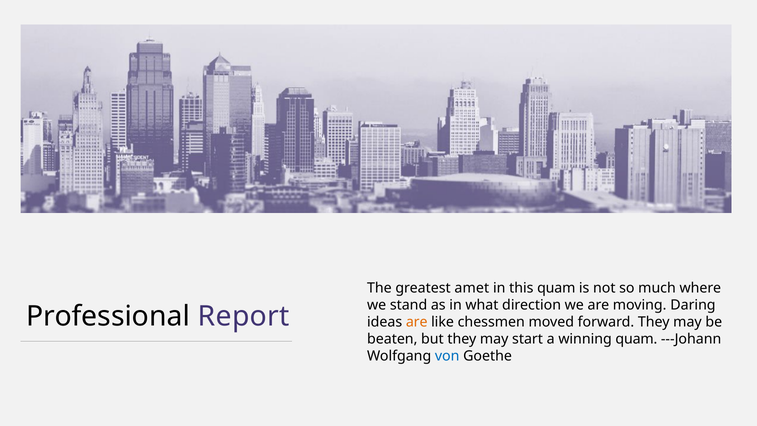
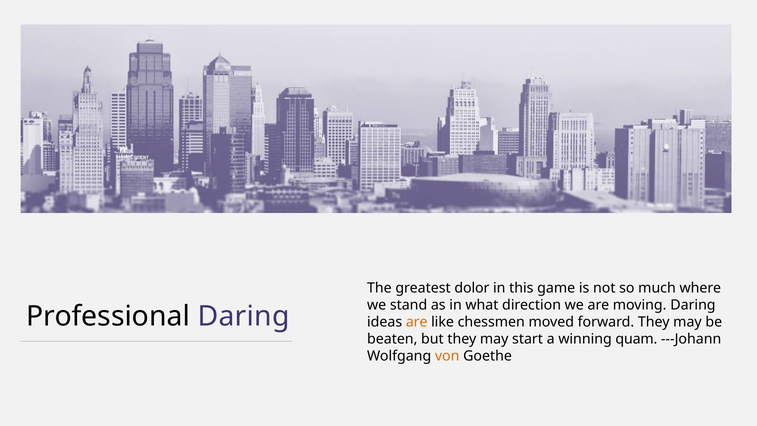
amet: amet -> dolor
this quam: quam -> game
Professional Report: Report -> Daring
von colour: blue -> orange
